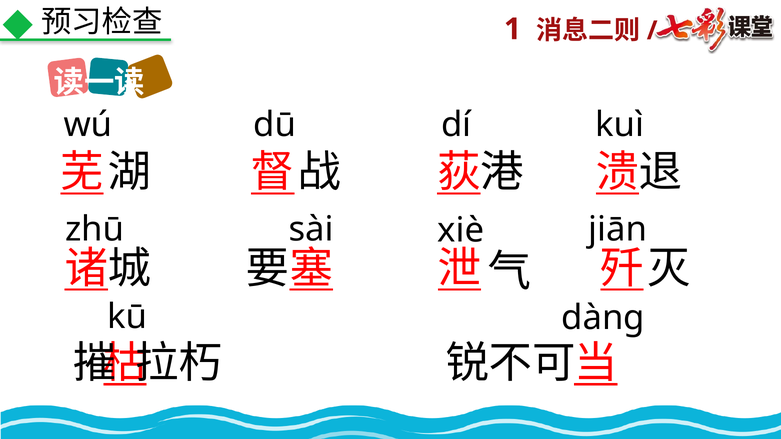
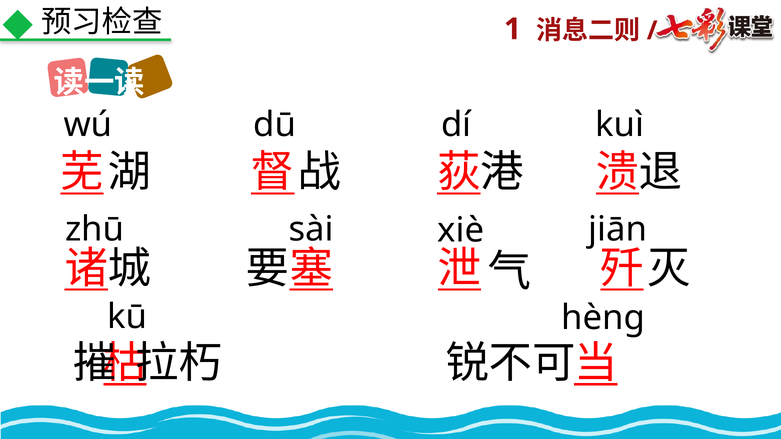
dànɡ: dànɡ -> hènɡ
